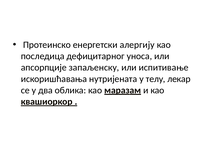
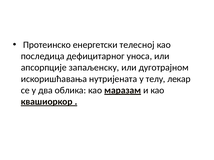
алергију: алергију -> телесној
испитивање: испитивање -> дуготрајном
